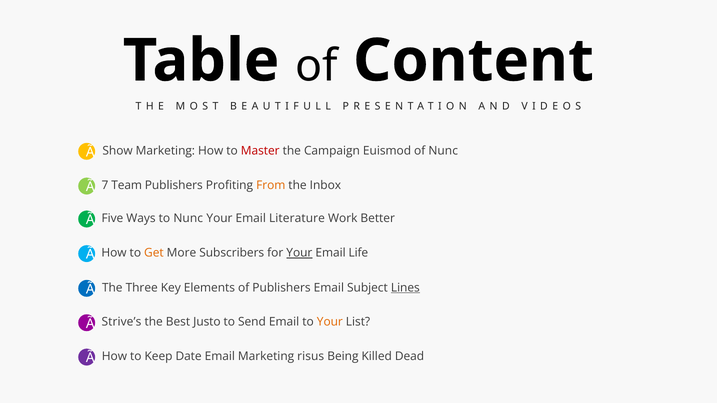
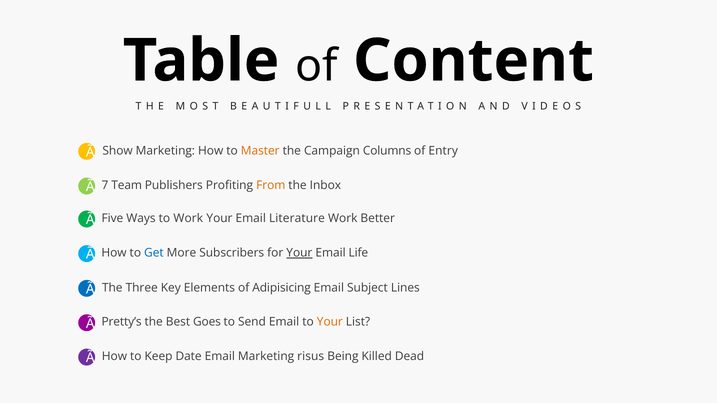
Master colour: red -> orange
Euismod: Euismod -> Columns
of Nunc: Nunc -> Entry
to Nunc: Nunc -> Work
Get colour: orange -> blue
of Publishers: Publishers -> Adipisicing
Lines underline: present -> none
Strive’s: Strive’s -> Pretty’s
Justo: Justo -> Goes
